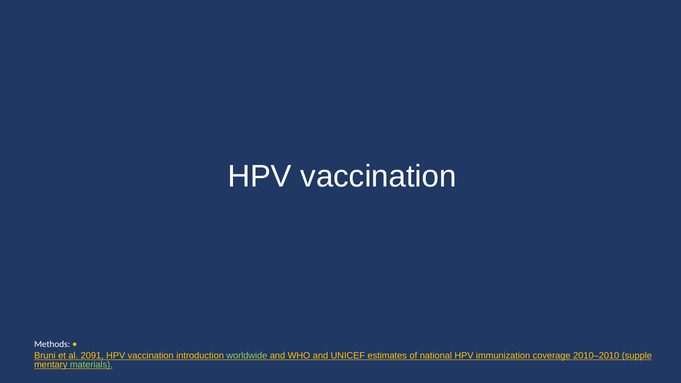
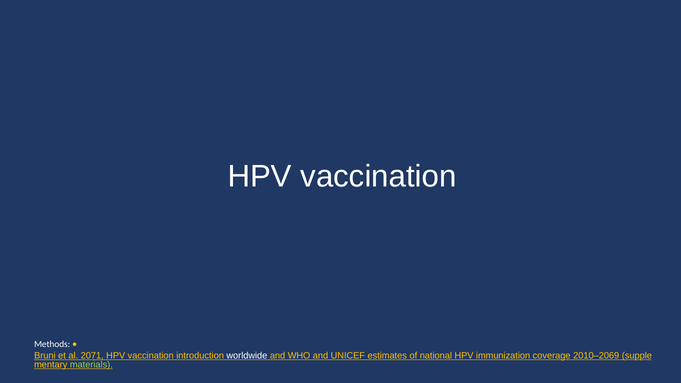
2091: 2091 -> 2071
worldwide colour: light green -> white
2010–2010: 2010–2010 -> 2010–2069
